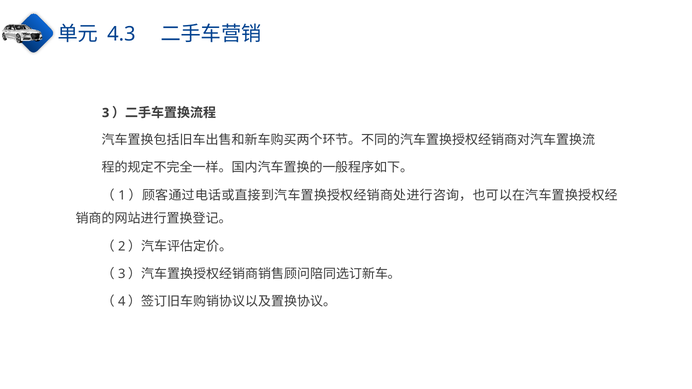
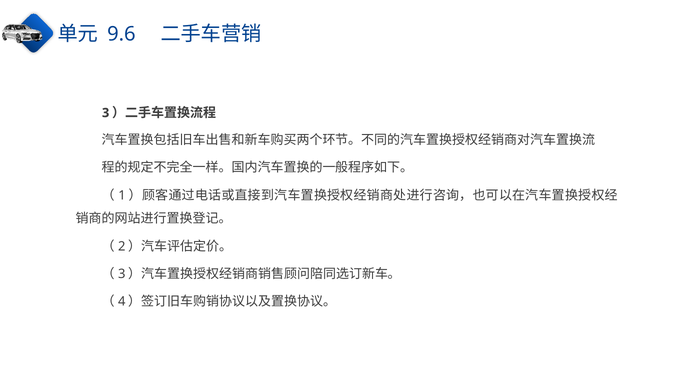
4.3: 4.3 -> 9.6
